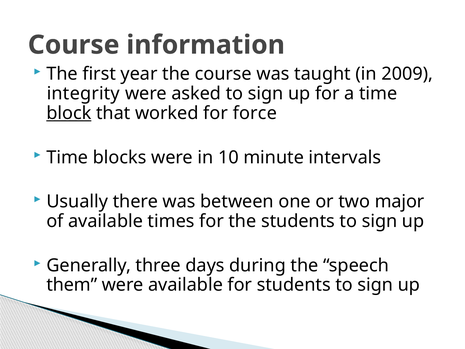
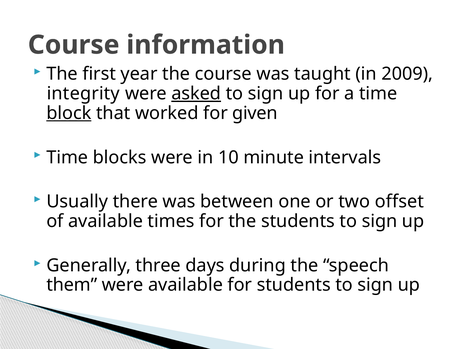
asked underline: none -> present
force: force -> given
major: major -> offset
